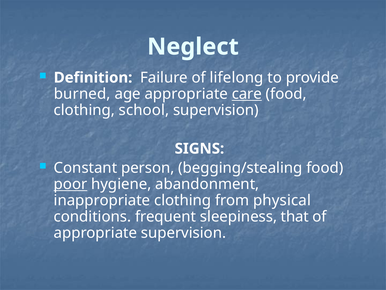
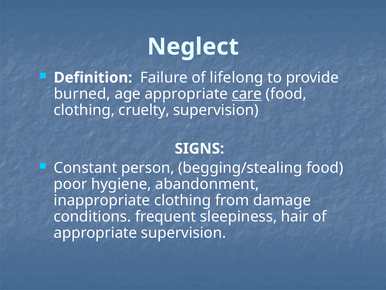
school: school -> cruelty
poor underline: present -> none
physical: physical -> damage
that: that -> hair
